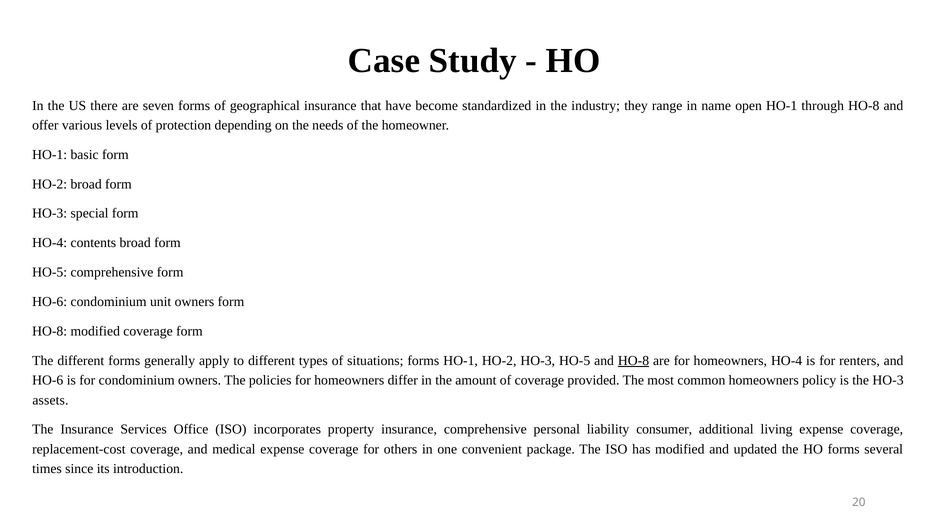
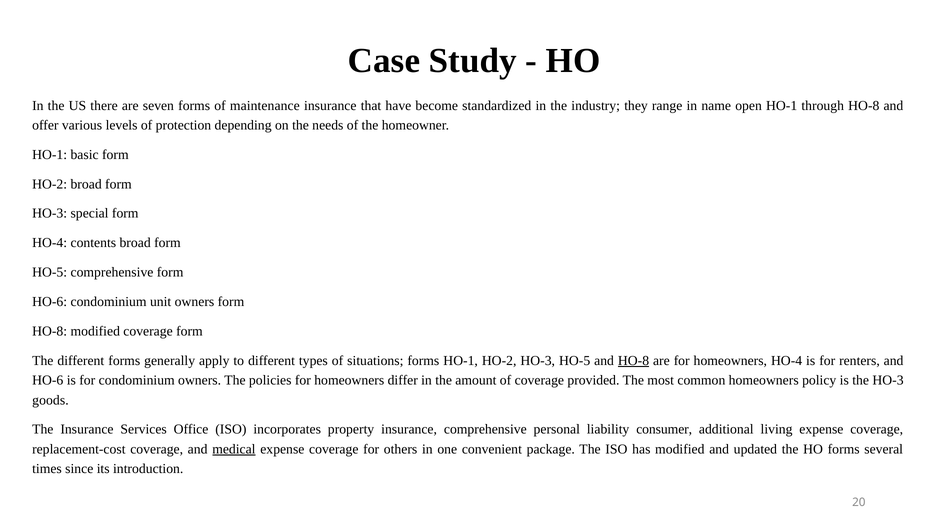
geographical: geographical -> maintenance
assets: assets -> goods
medical underline: none -> present
